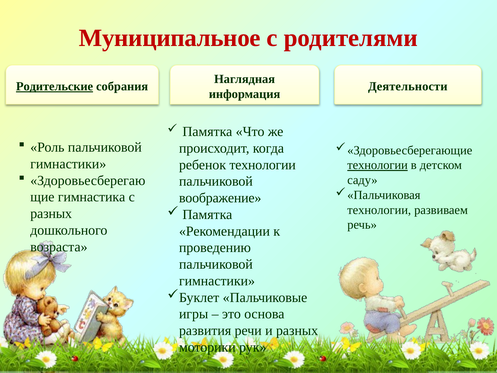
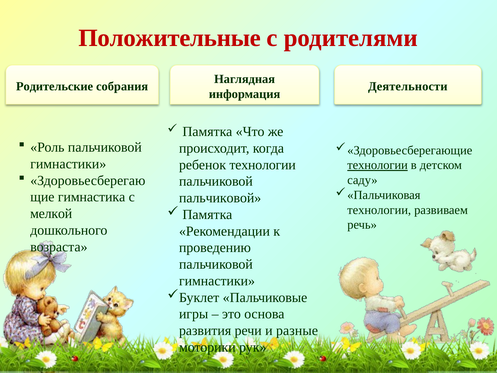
Муниципальное: Муниципальное -> Положительные
Родительские underline: present -> none
воображение at (220, 198): воображение -> пальчиковой
разных at (51, 213): разных -> мелкой
и разных: разных -> разные
